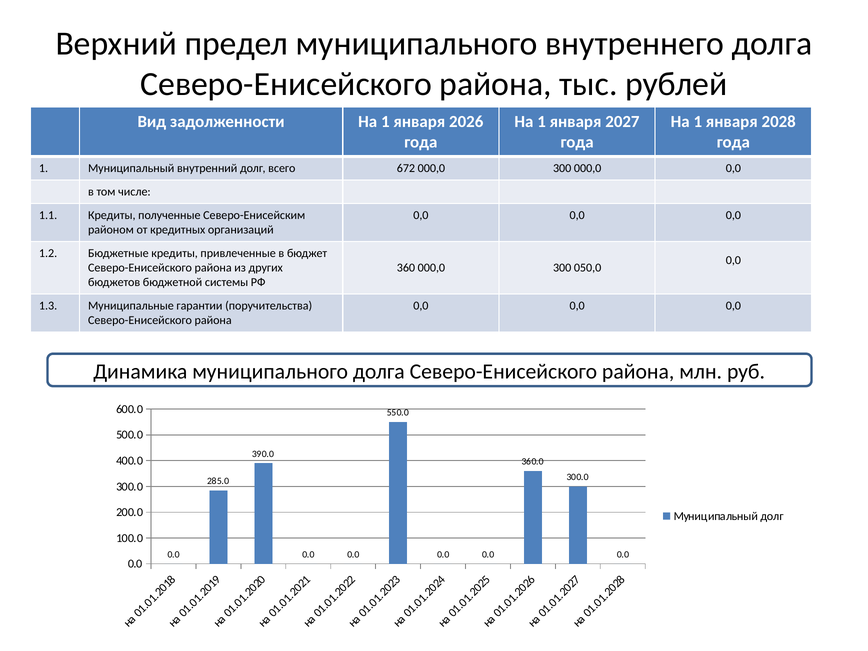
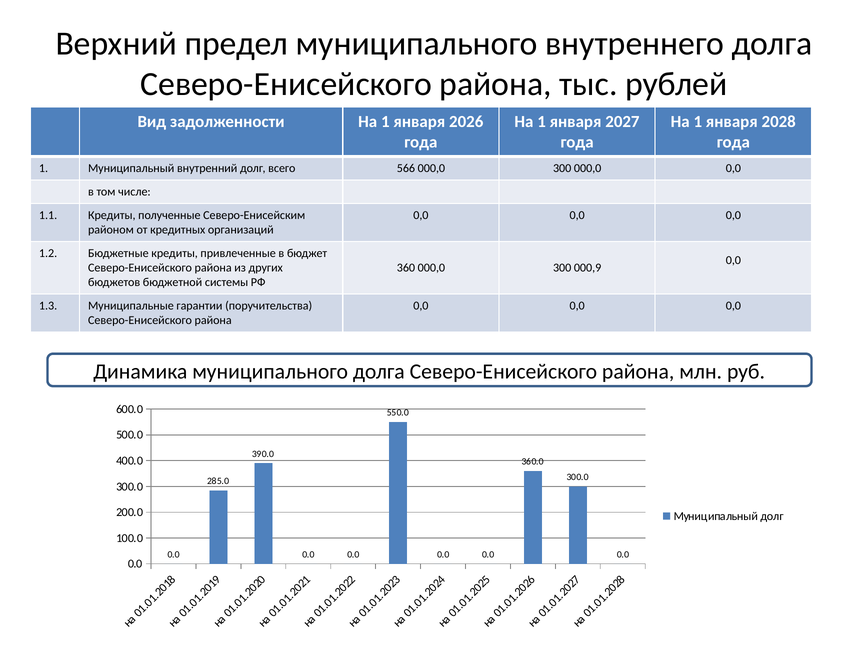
672: 672 -> 566
050,0: 050,0 -> 000,9
